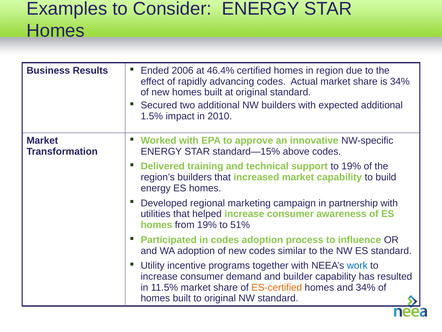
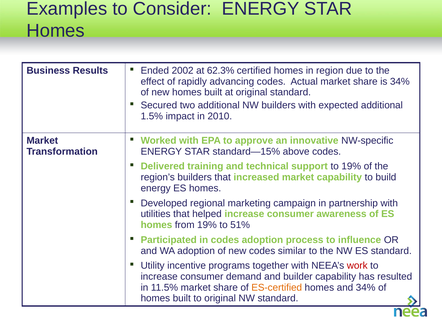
2006: 2006 -> 2002
46.4%: 46.4% -> 62.3%
work colour: blue -> red
